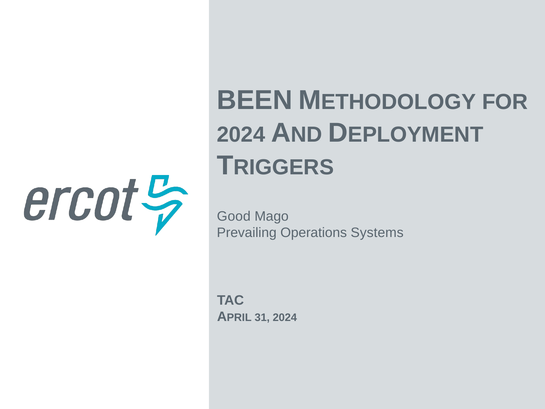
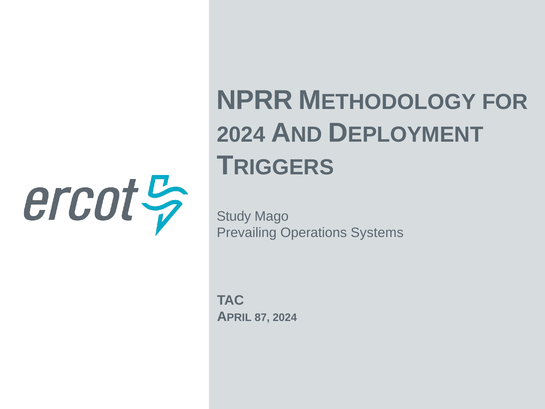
BEEN: BEEN -> NPRR
Good: Good -> Study
31: 31 -> 87
